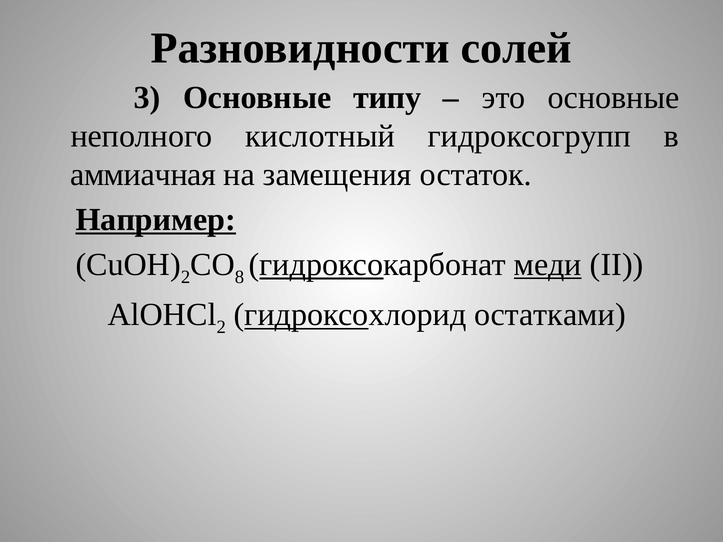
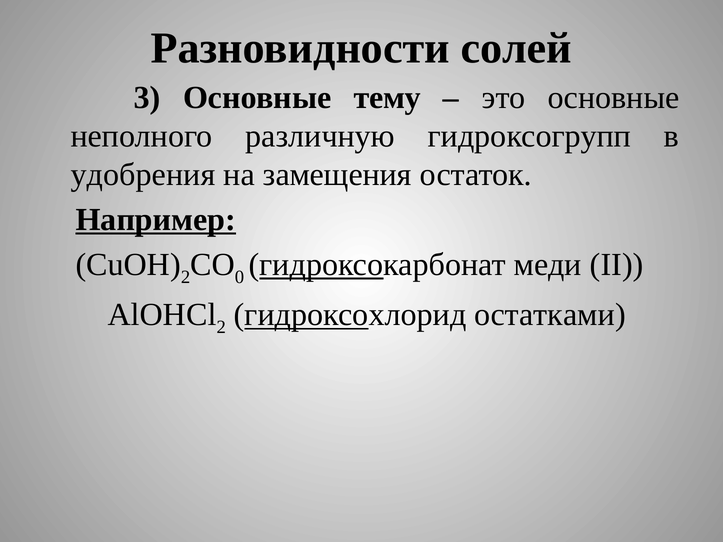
типу: типу -> тему
кислотный: кислотный -> различную
аммиачная: аммиачная -> удобрения
8: 8 -> 0
меди underline: present -> none
